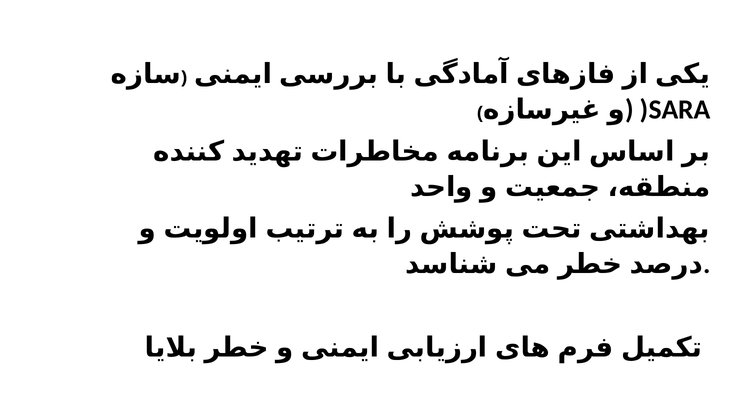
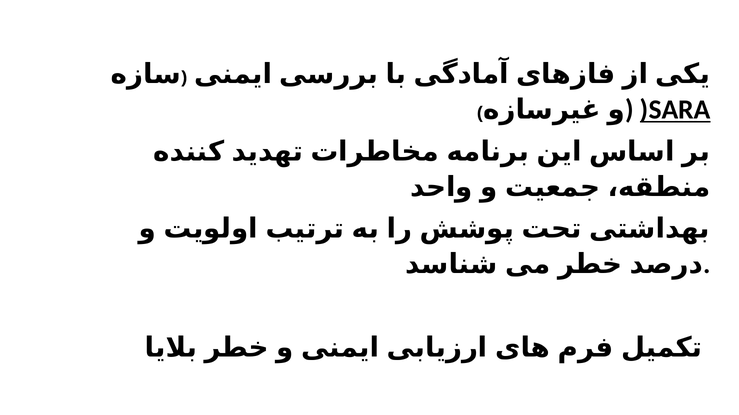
)SARA underline: none -> present
